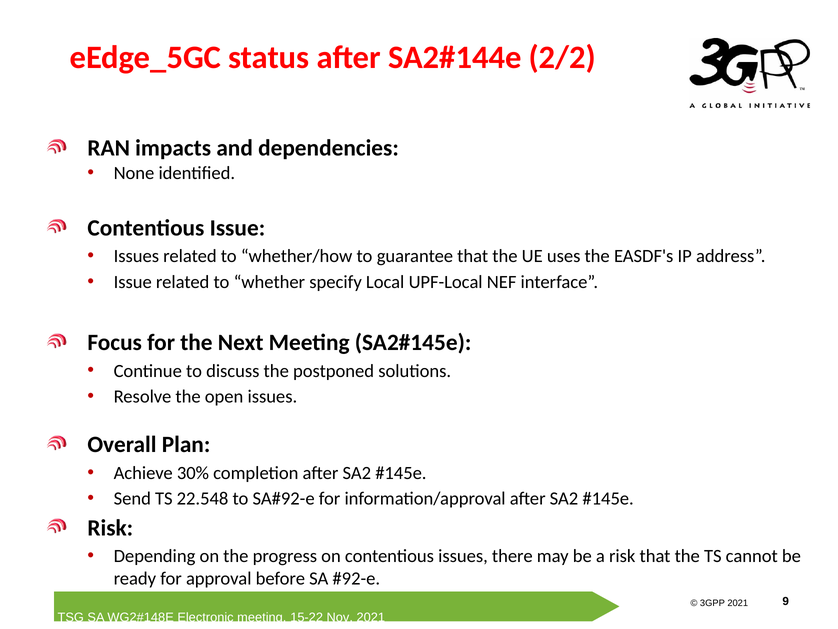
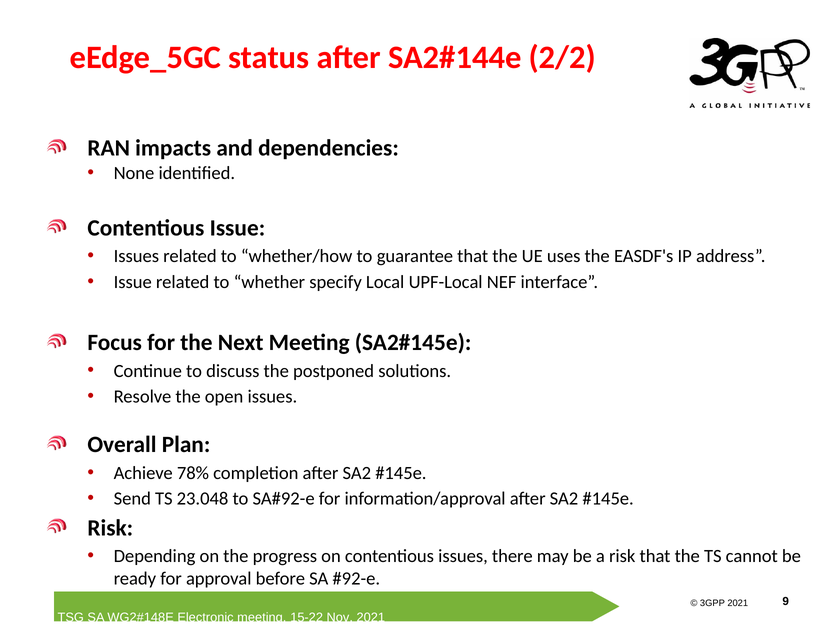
30%: 30% -> 78%
22.548: 22.548 -> 23.048
